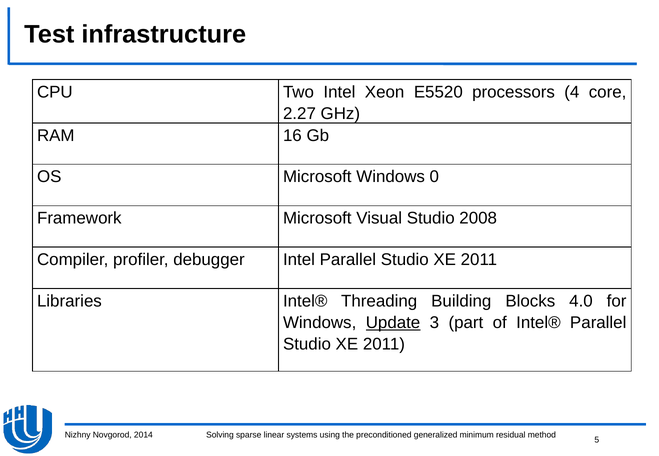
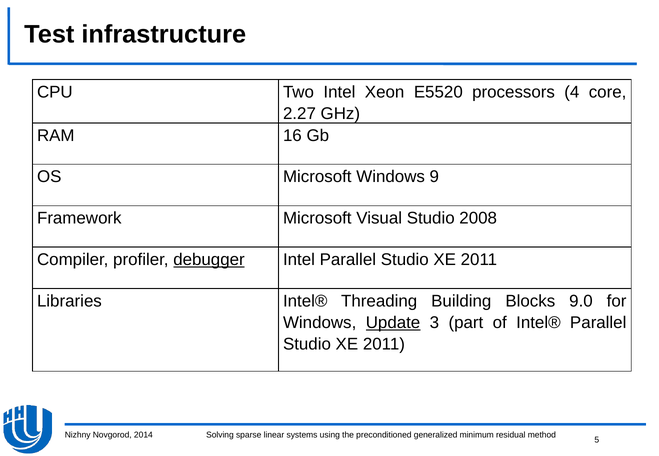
0: 0 -> 9
debugger underline: none -> present
4.0: 4.0 -> 9.0
